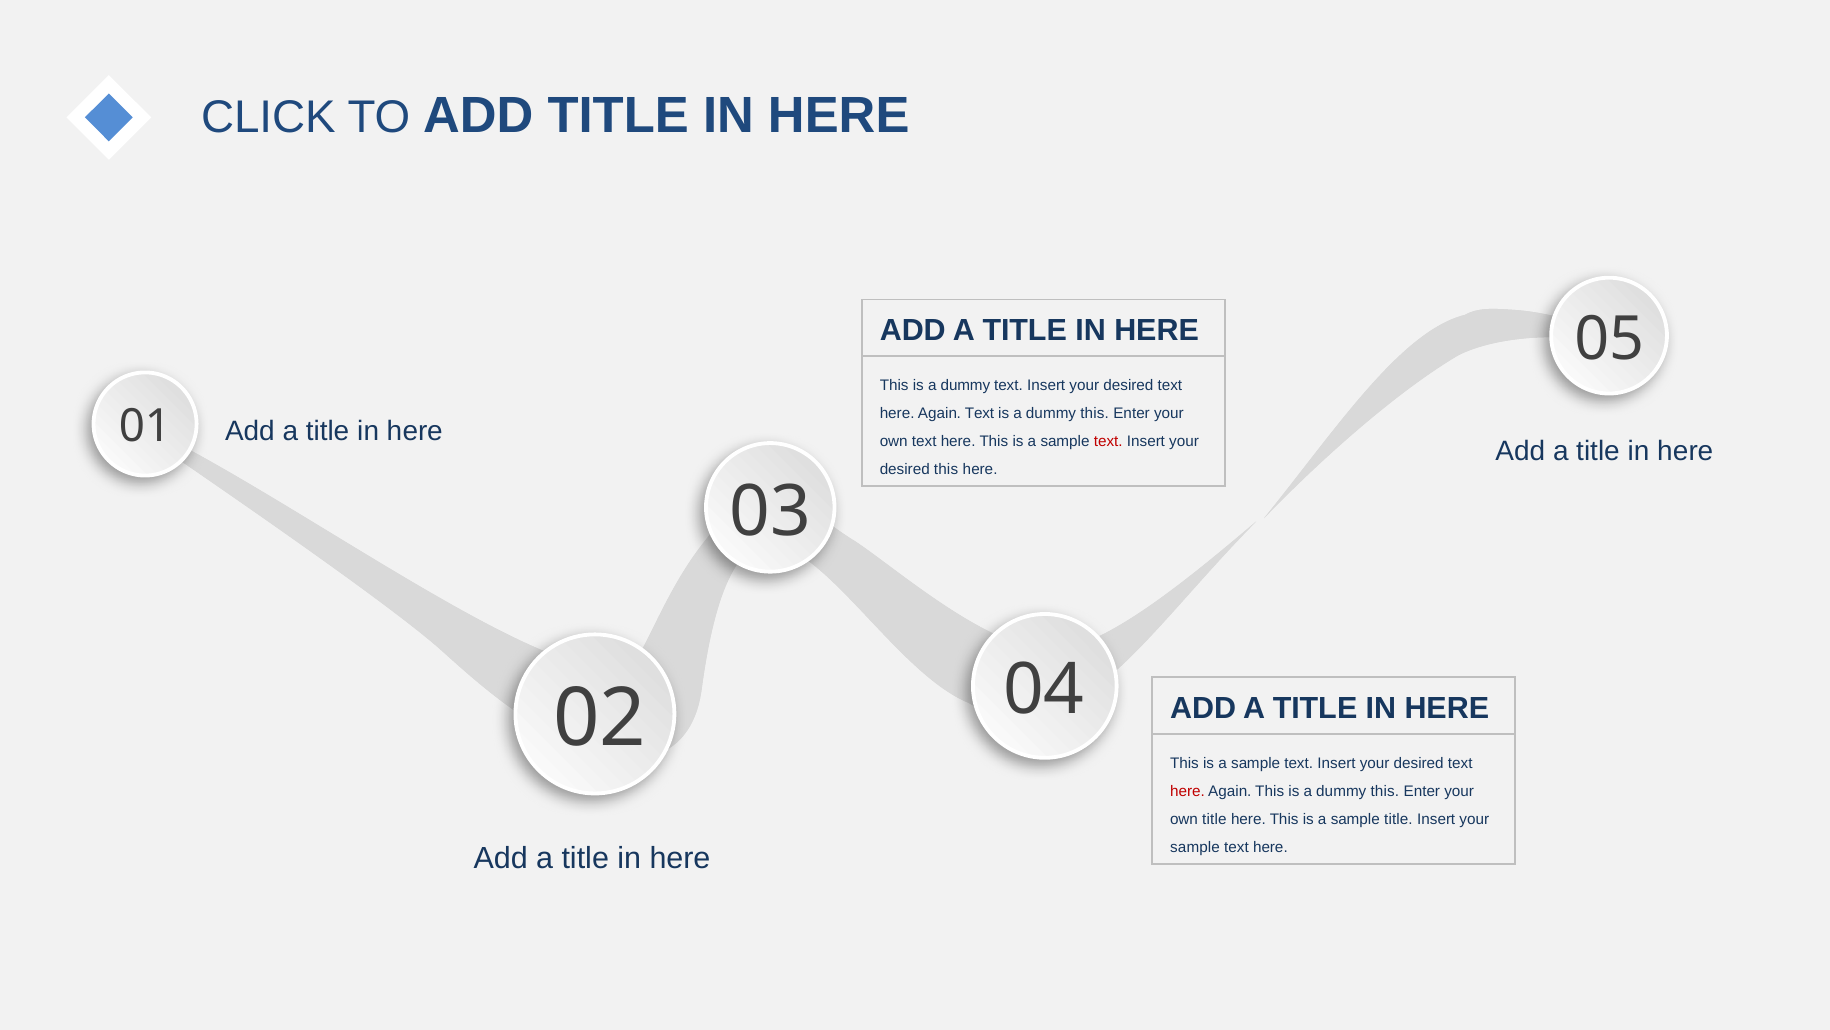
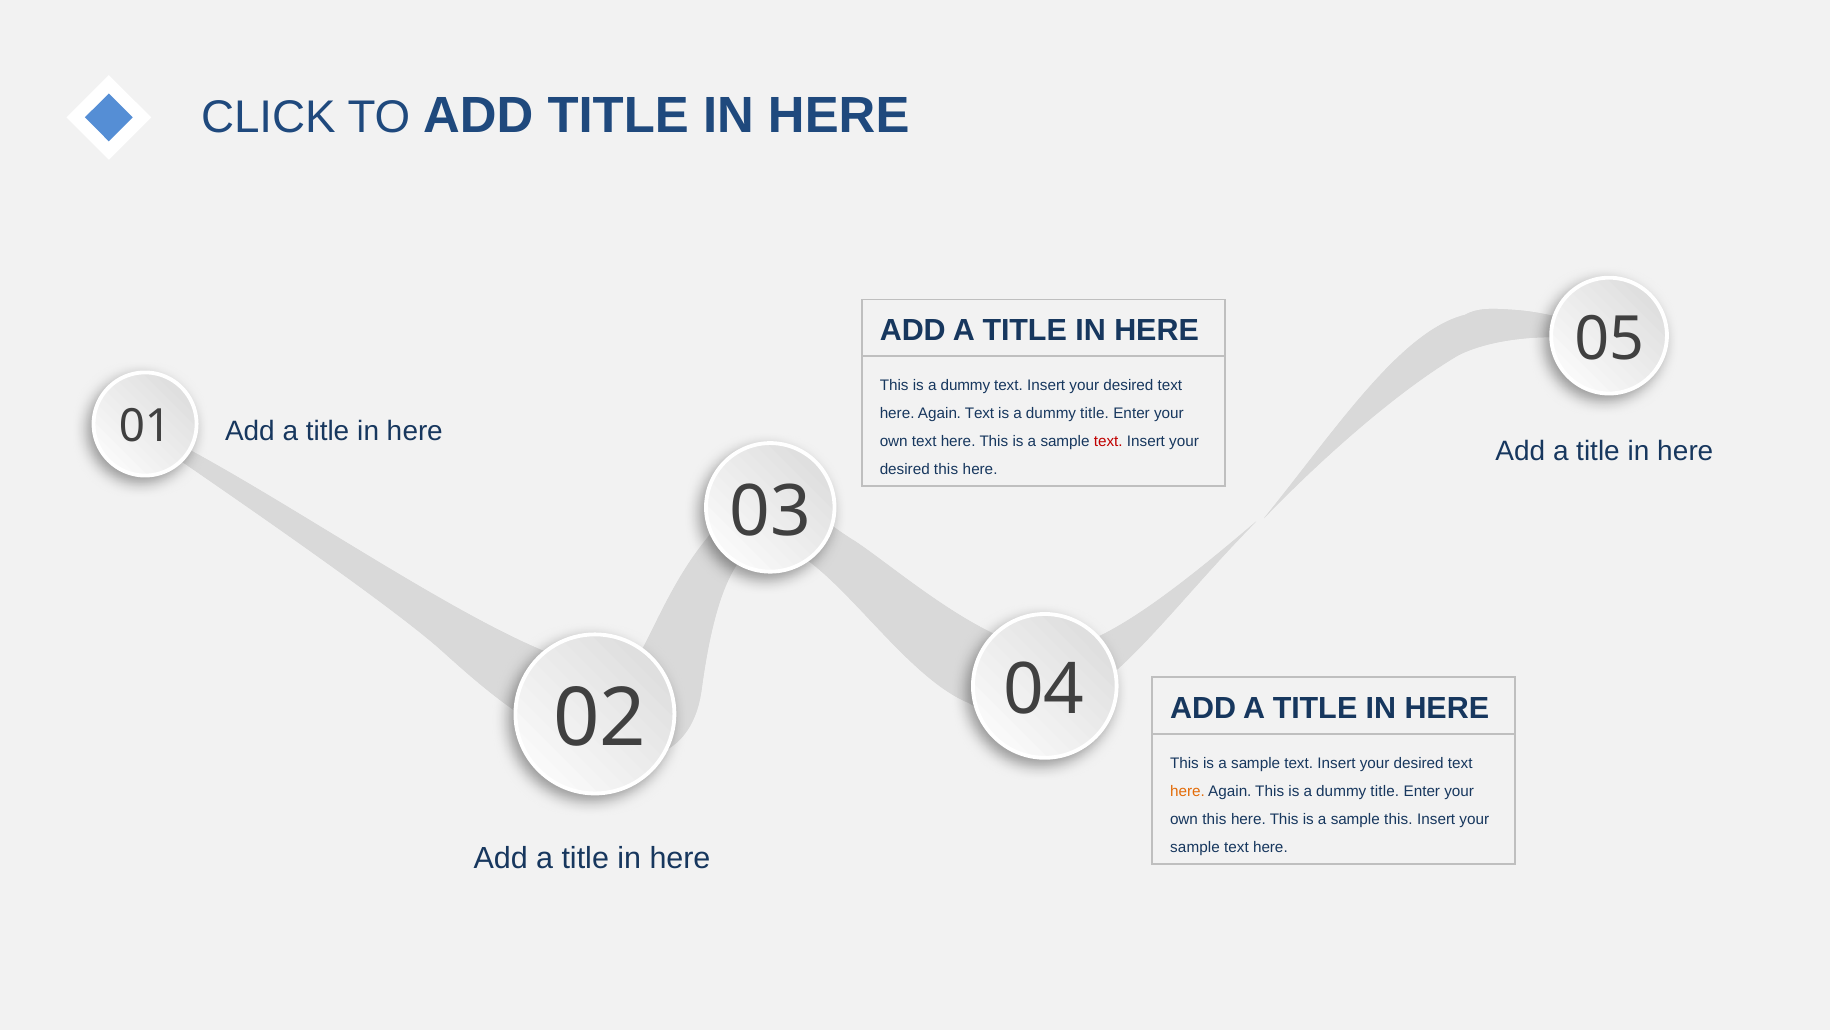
this at (1095, 413): this -> title
here at (1187, 791) colour: red -> orange
this at (1385, 791): this -> title
own title: title -> this
sample title: title -> this
